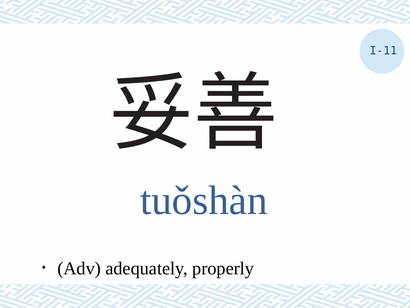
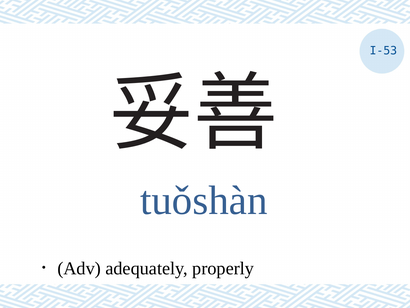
I-11: I-11 -> I-53
